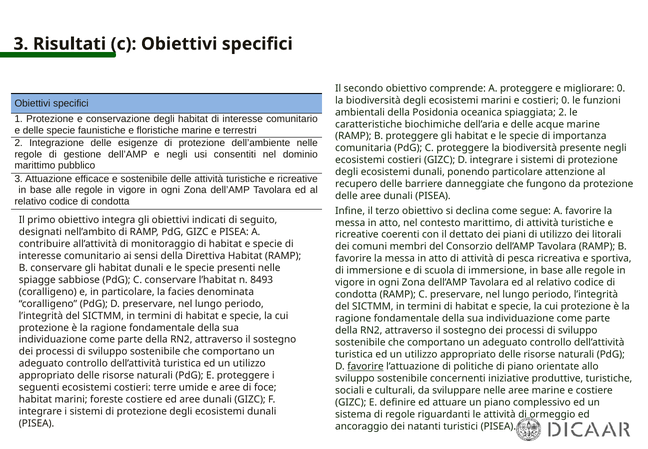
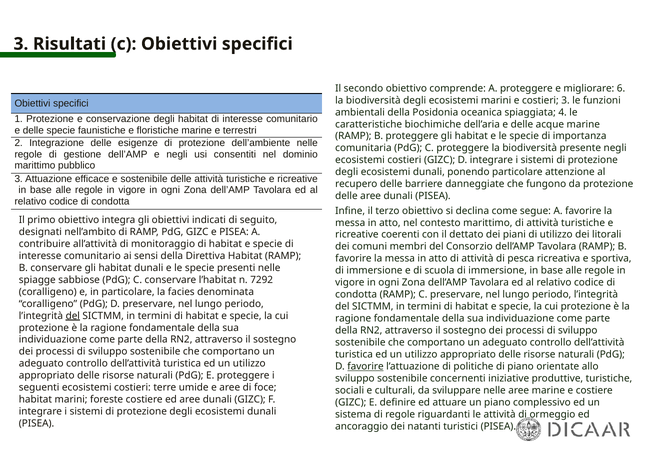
migliorare 0: 0 -> 6
costieri 0: 0 -> 3
spiaggiata 2: 2 -> 4
8493: 8493 -> 7292
del at (73, 315) underline: none -> present
